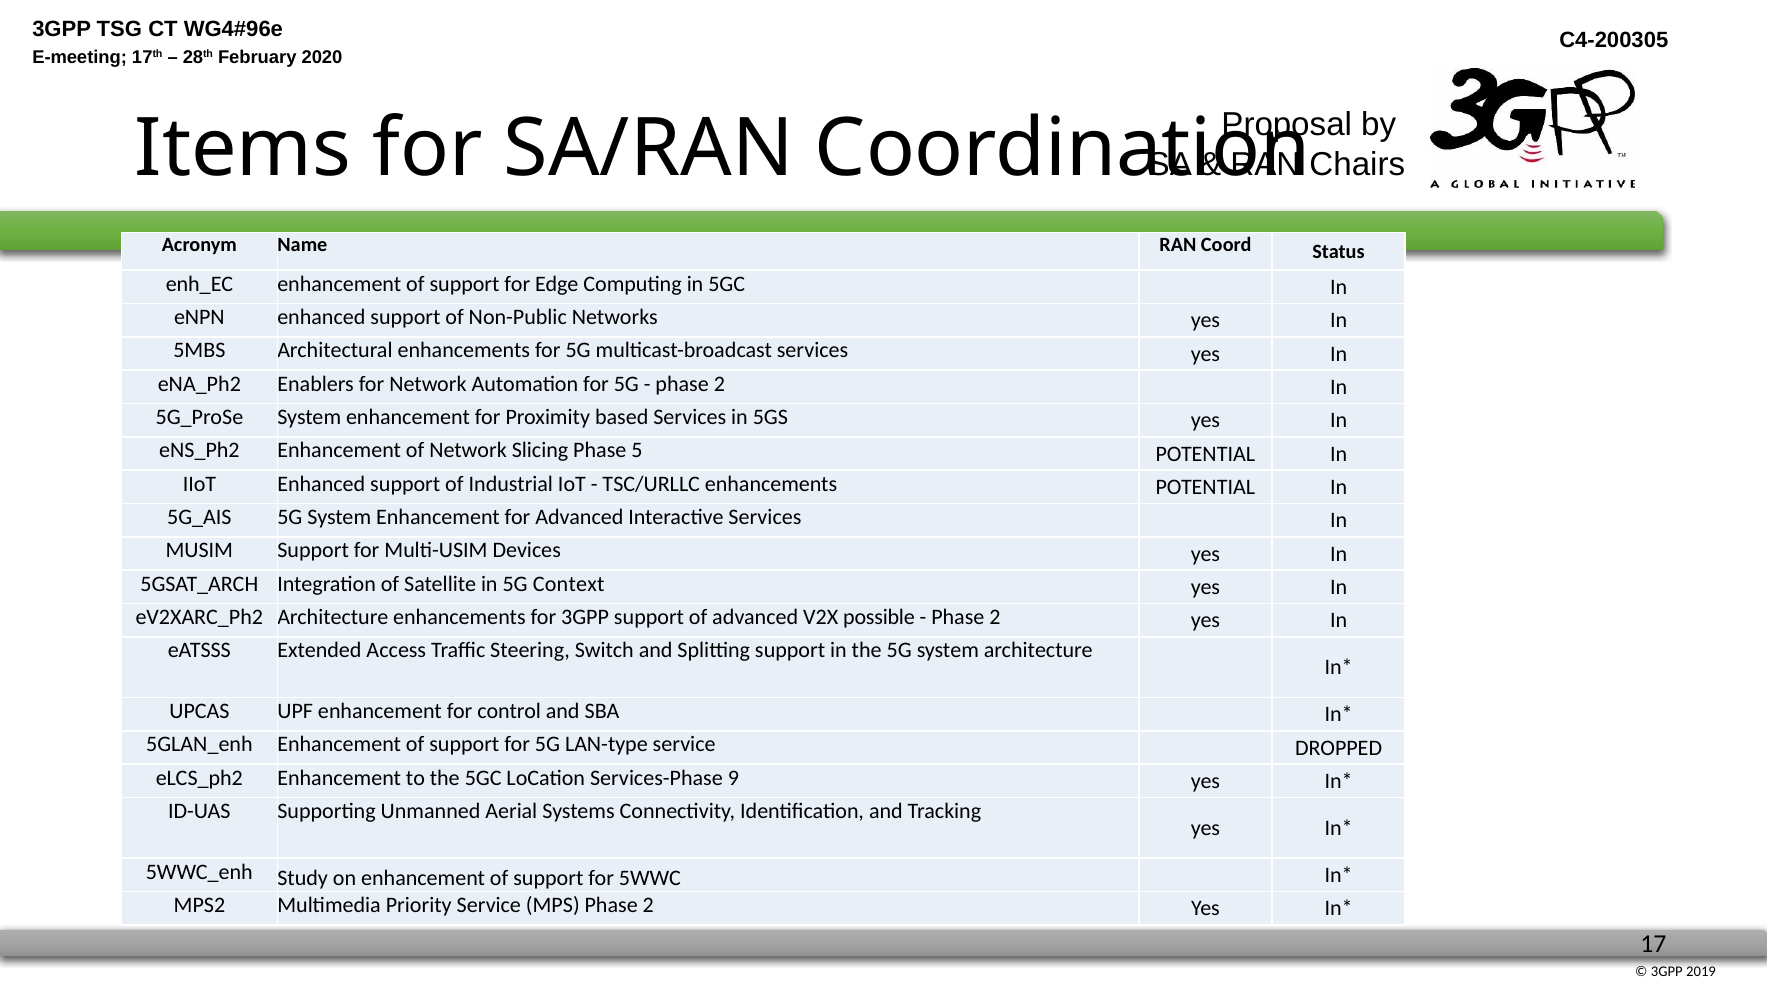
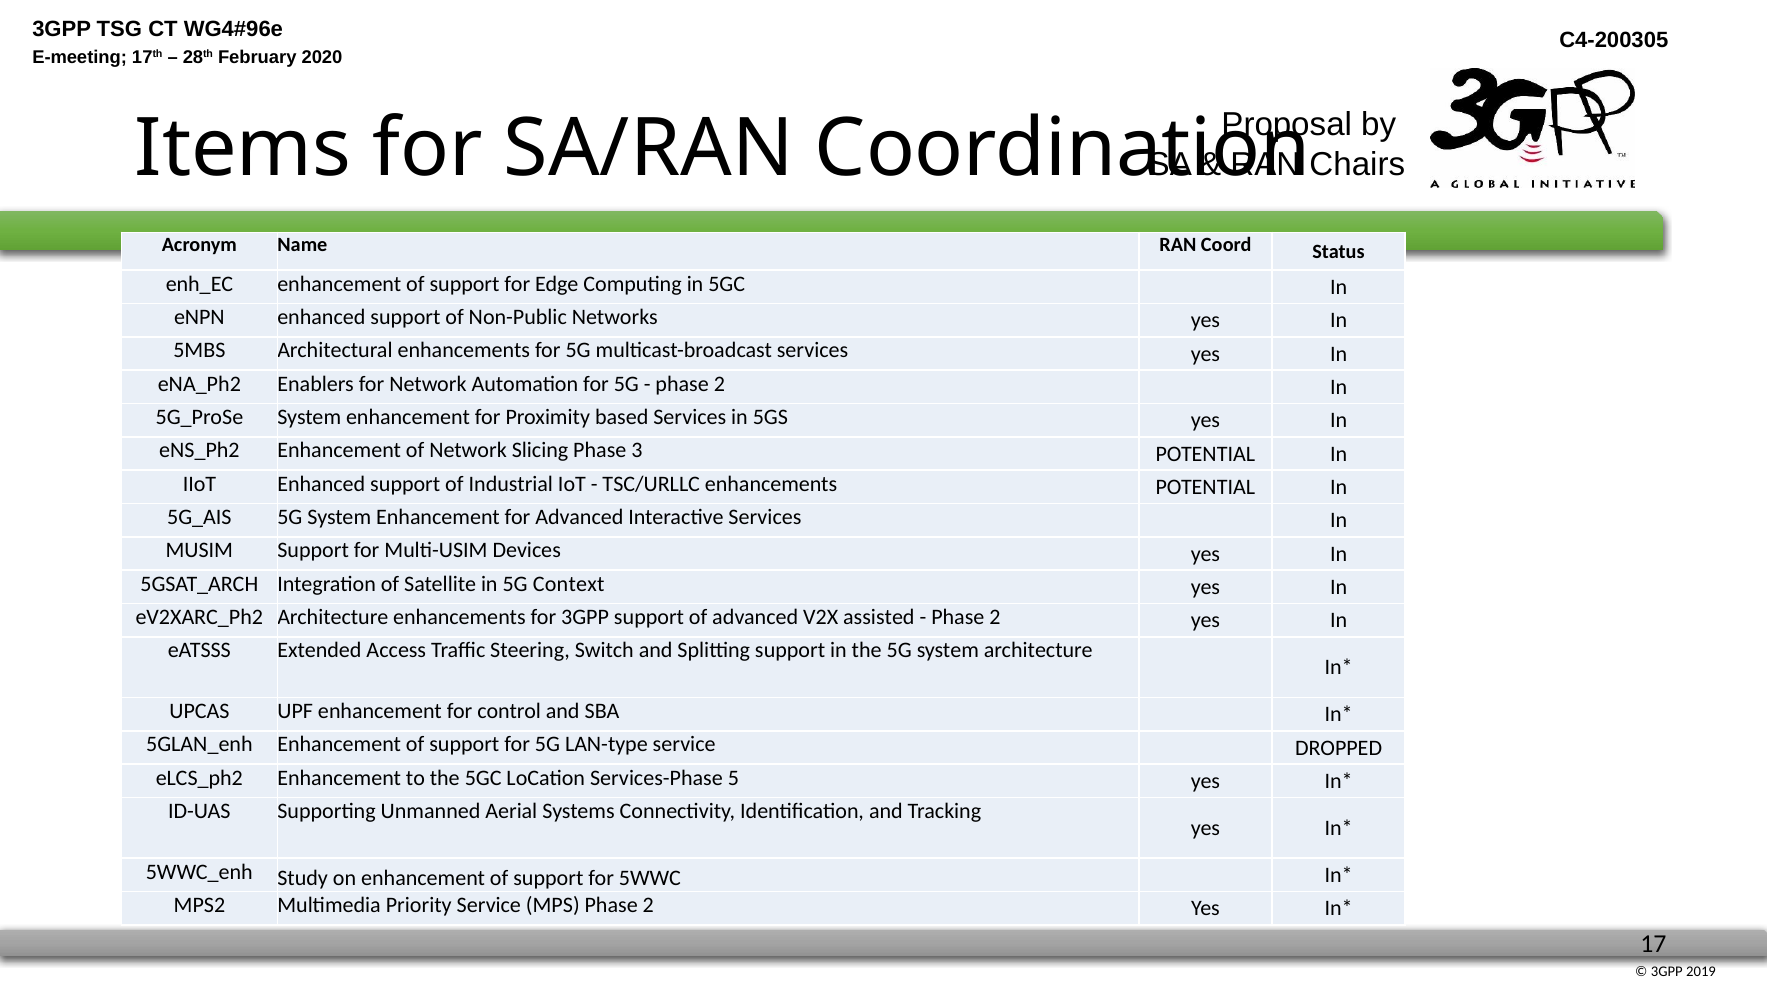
5: 5 -> 3
possible: possible -> assisted
9: 9 -> 5
